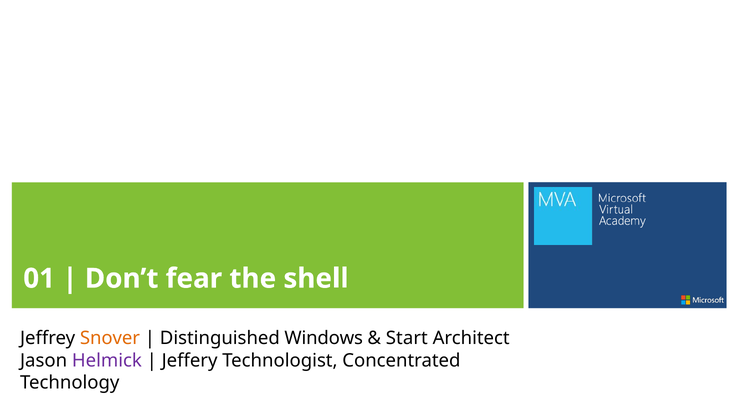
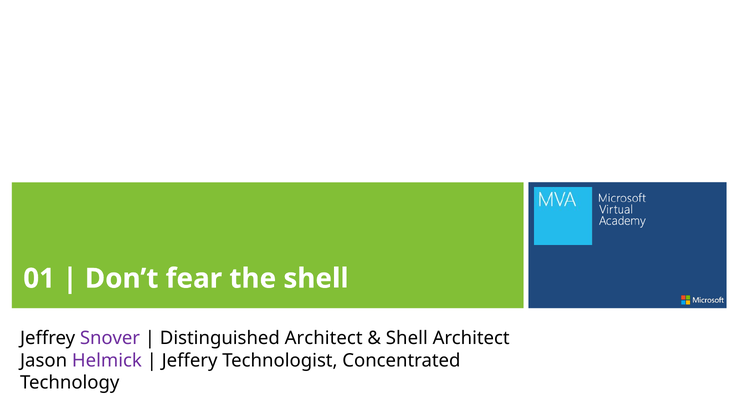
Snover colour: orange -> purple
Distinguished Windows: Windows -> Architect
Start at (407, 339): Start -> Shell
